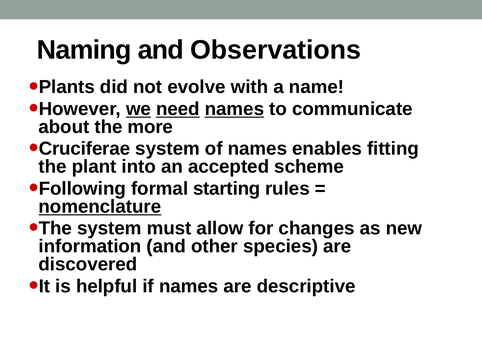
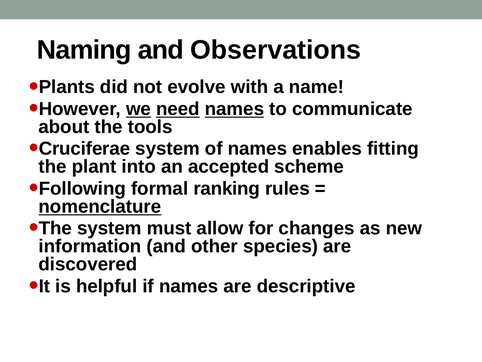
more: more -> tools
starting: starting -> ranking
